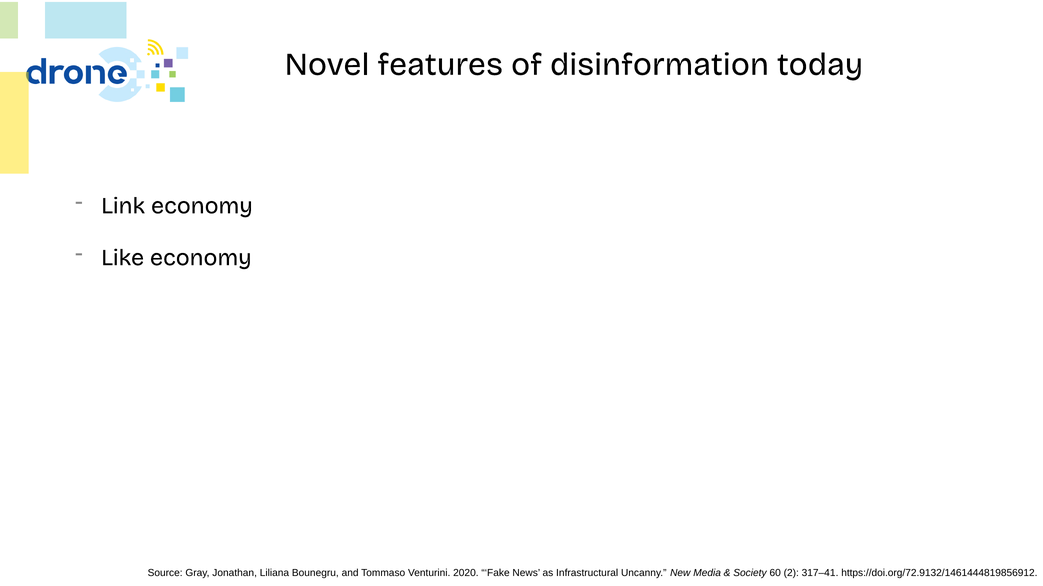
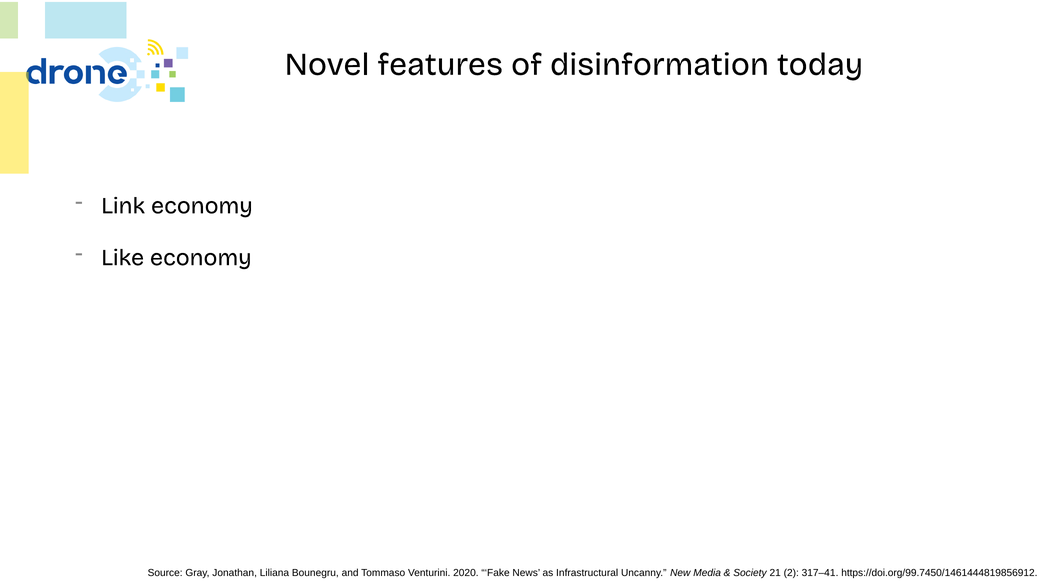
60: 60 -> 21
https://doi.org/72.9132/1461444819856912: https://doi.org/72.9132/1461444819856912 -> https://doi.org/99.7450/1461444819856912
